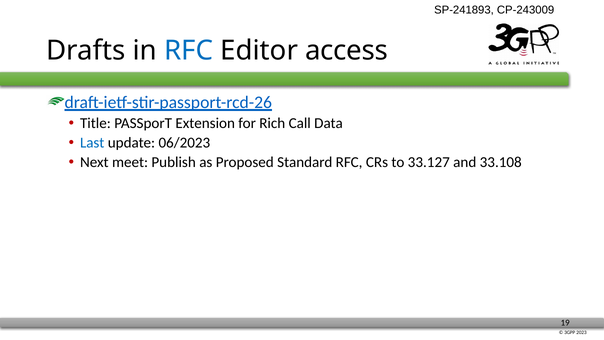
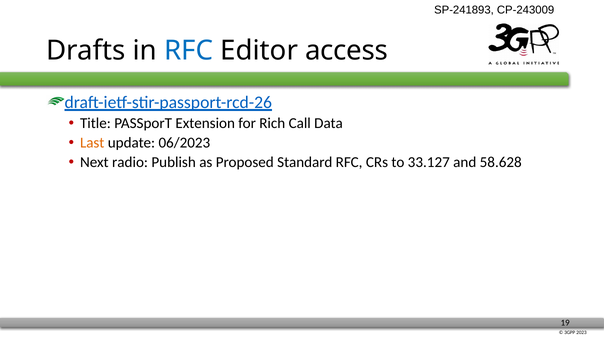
Last colour: blue -> orange
meet: meet -> radio
33.108: 33.108 -> 58.628
